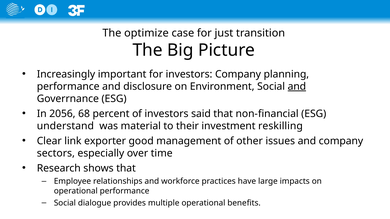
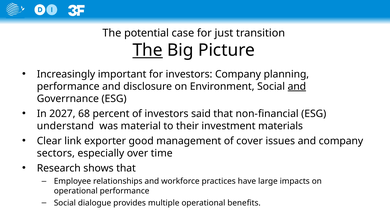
optimize: optimize -> potential
The at (148, 50) underline: none -> present
2056: 2056 -> 2027
reskilling: reskilling -> materials
other: other -> cover
